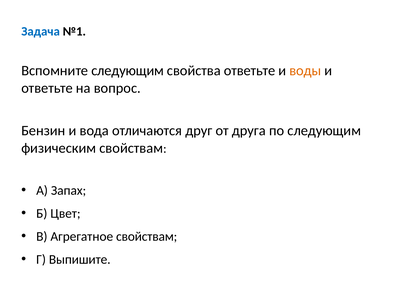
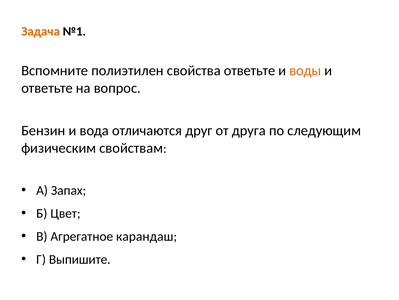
Задача colour: blue -> orange
Вспомните следующим: следующим -> полиэтилен
Агрегатное свойствам: свойствам -> карандаш
